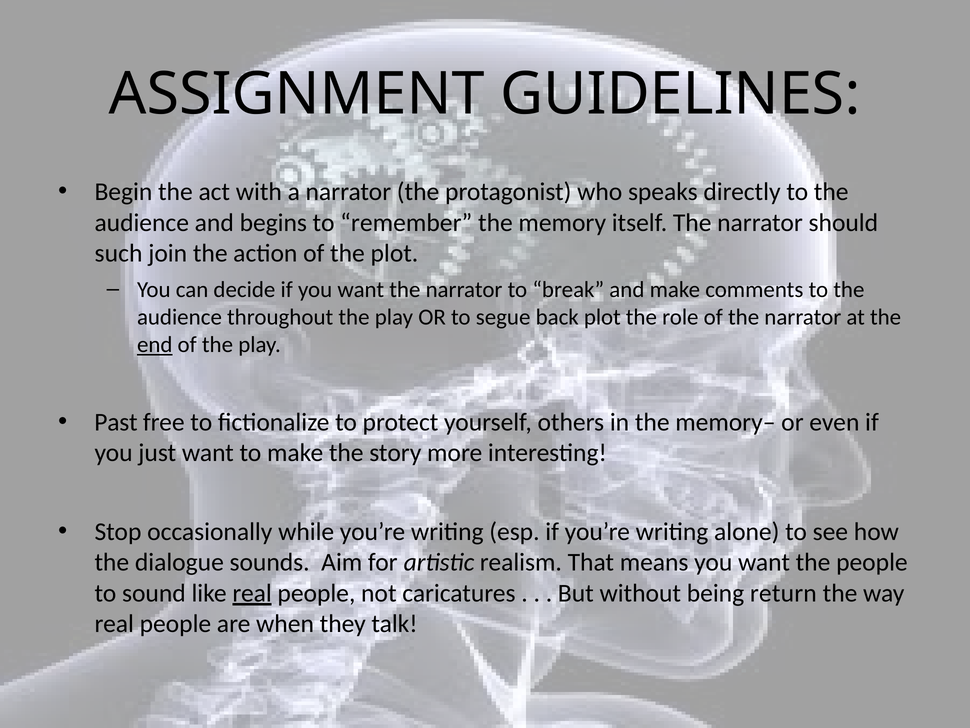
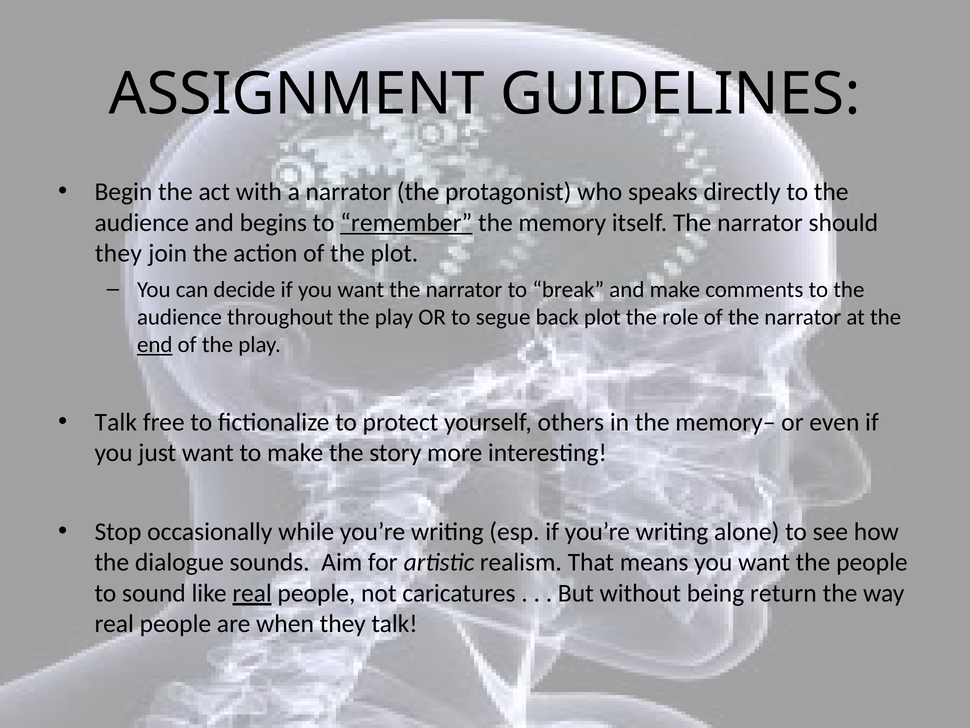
remember underline: none -> present
such at (119, 253): such -> they
Past at (116, 422): Past -> Talk
